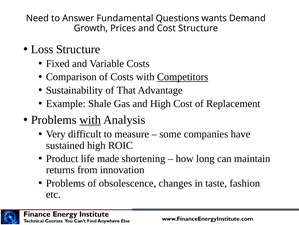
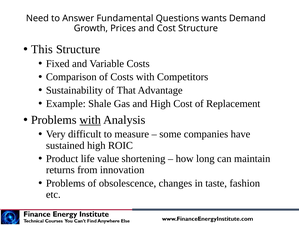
Loss: Loss -> This
Competitors underline: present -> none
made: made -> value
